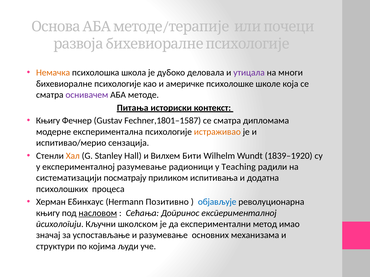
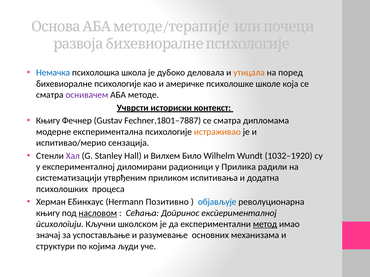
Немачка colour: orange -> blue
утицала colour: purple -> orange
многи: многи -> поред
Питања: Питања -> Учврсти
Fechner,1801–1587: Fechner,1801–1587 -> Fechner,1801–7887
Хал colour: orange -> purple
Бити: Бити -> Било
1839–1920: 1839–1920 -> 1032–1920
експерименталној разумевање: разумевање -> диломирани
Teaching: Teaching -> Прилика
посматрају: посматрају -> утврђеним
метод underline: none -> present
